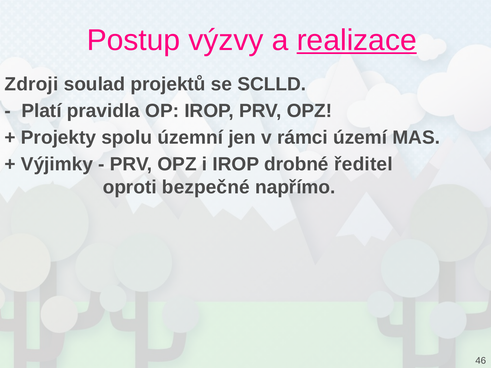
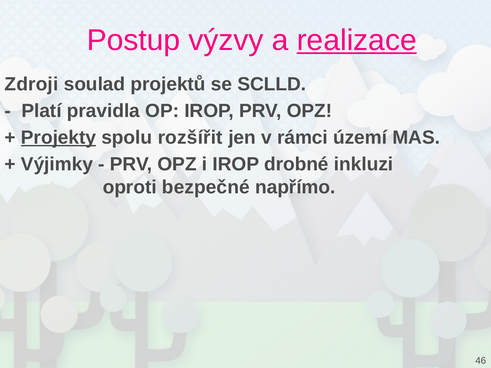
Projekty underline: none -> present
územní: územní -> rozšířit
ředitel: ředitel -> inkluzi
